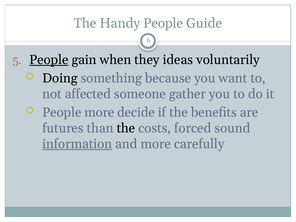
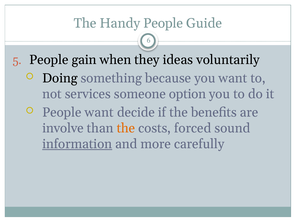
People at (49, 60) underline: present -> none
affected: affected -> services
gather: gather -> option
People more: more -> want
futures: futures -> involve
the at (126, 128) colour: black -> orange
